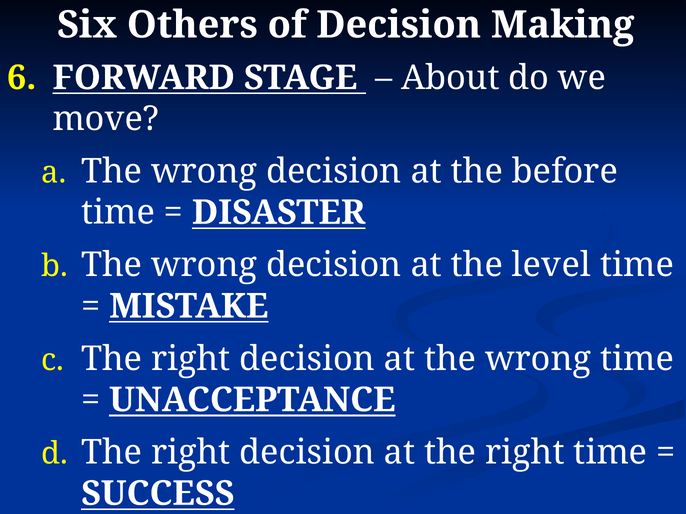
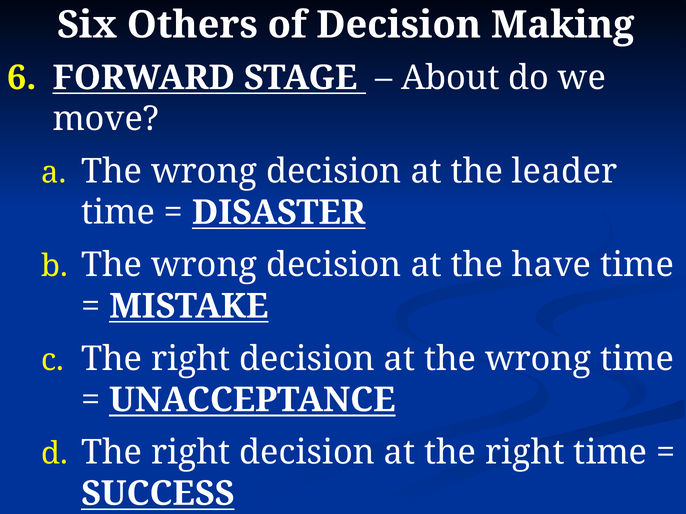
before: before -> leader
level: level -> have
